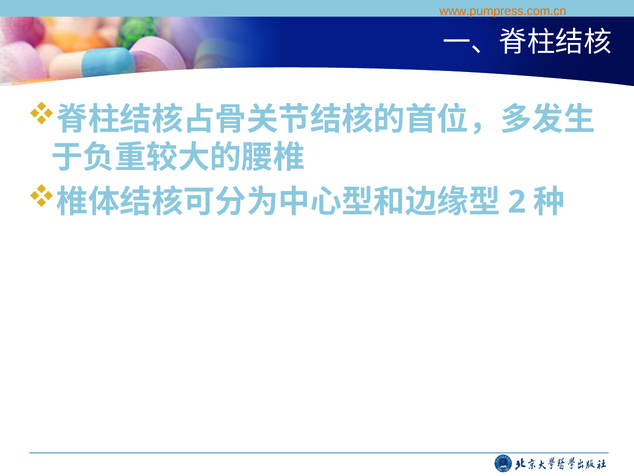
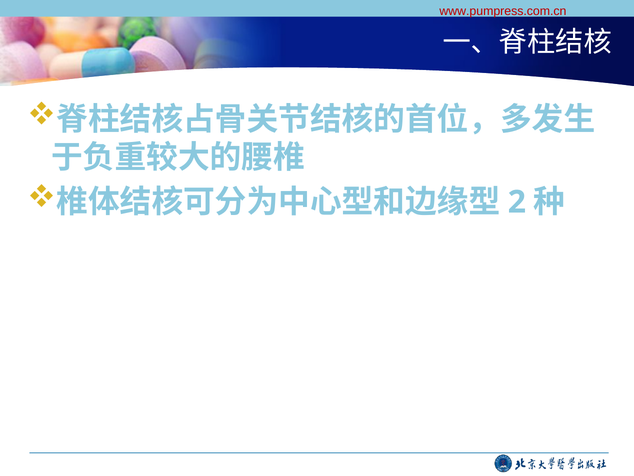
www.pumpress.com.cn colour: orange -> red
